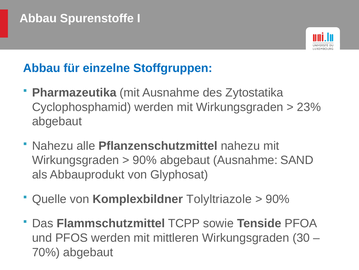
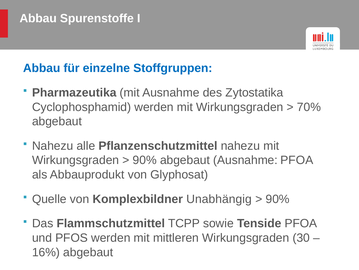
23%: 23% -> 70%
Ausnahme SAND: SAND -> PFOA
Tolyltriazole: Tolyltriazole -> Unabhängig
70%: 70% -> 16%
